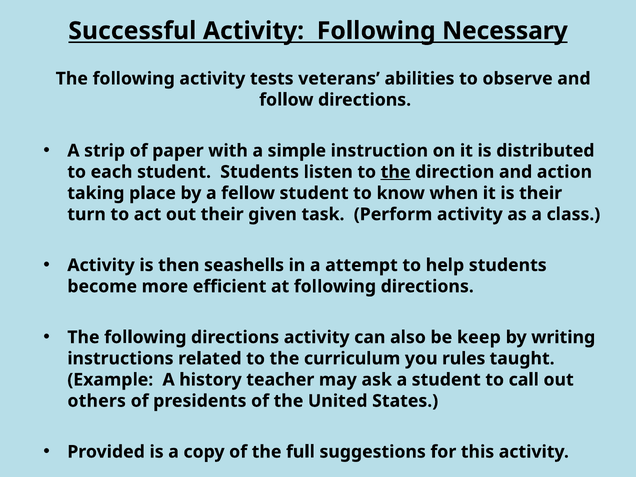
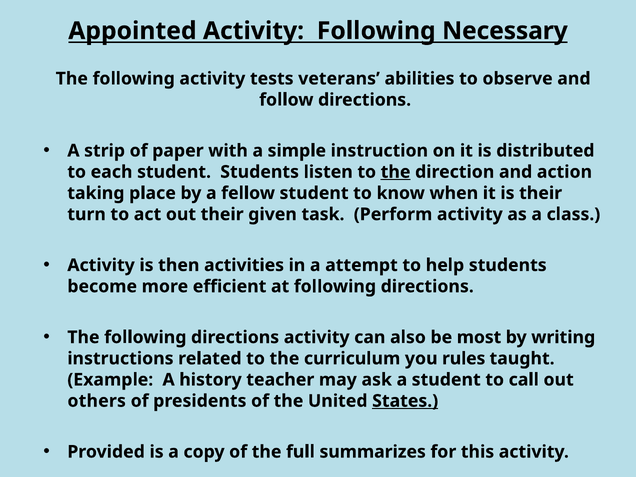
Successful: Successful -> Appointed
seashells: seashells -> activities
keep: keep -> most
States underline: none -> present
suggestions: suggestions -> summarizes
